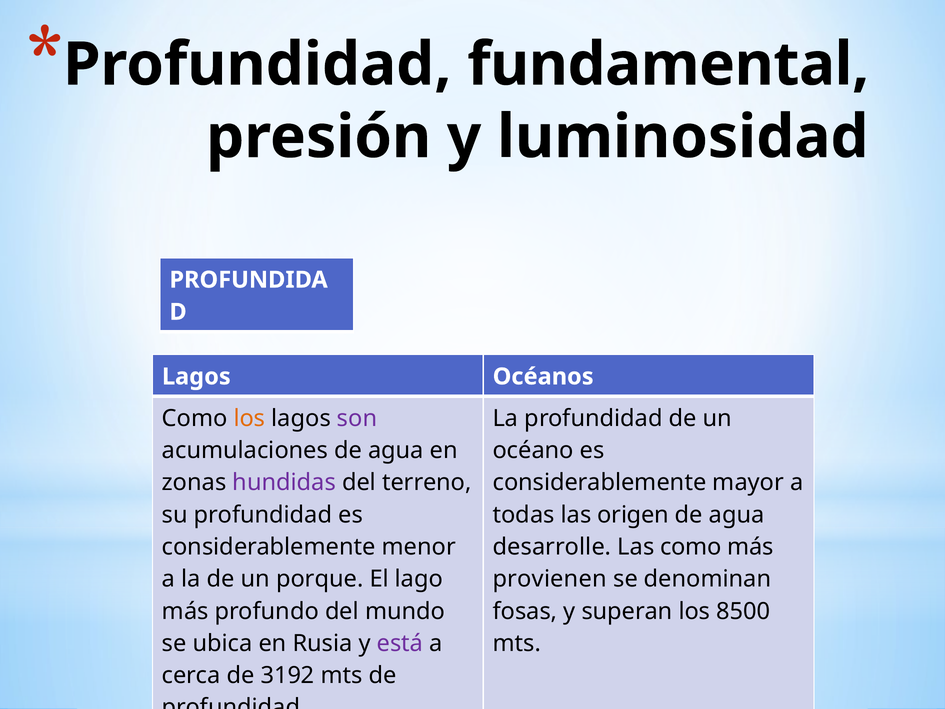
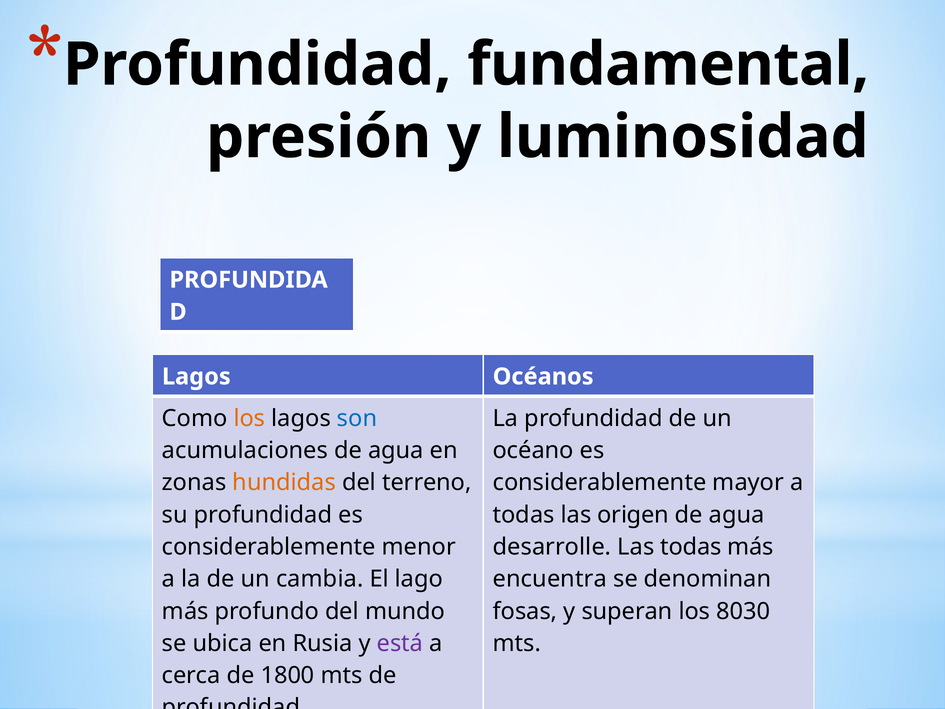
son colour: purple -> blue
hundidas colour: purple -> orange
Las como: como -> todas
porque: porque -> cambia
provienen: provienen -> encuentra
8500: 8500 -> 8030
3192: 3192 -> 1800
